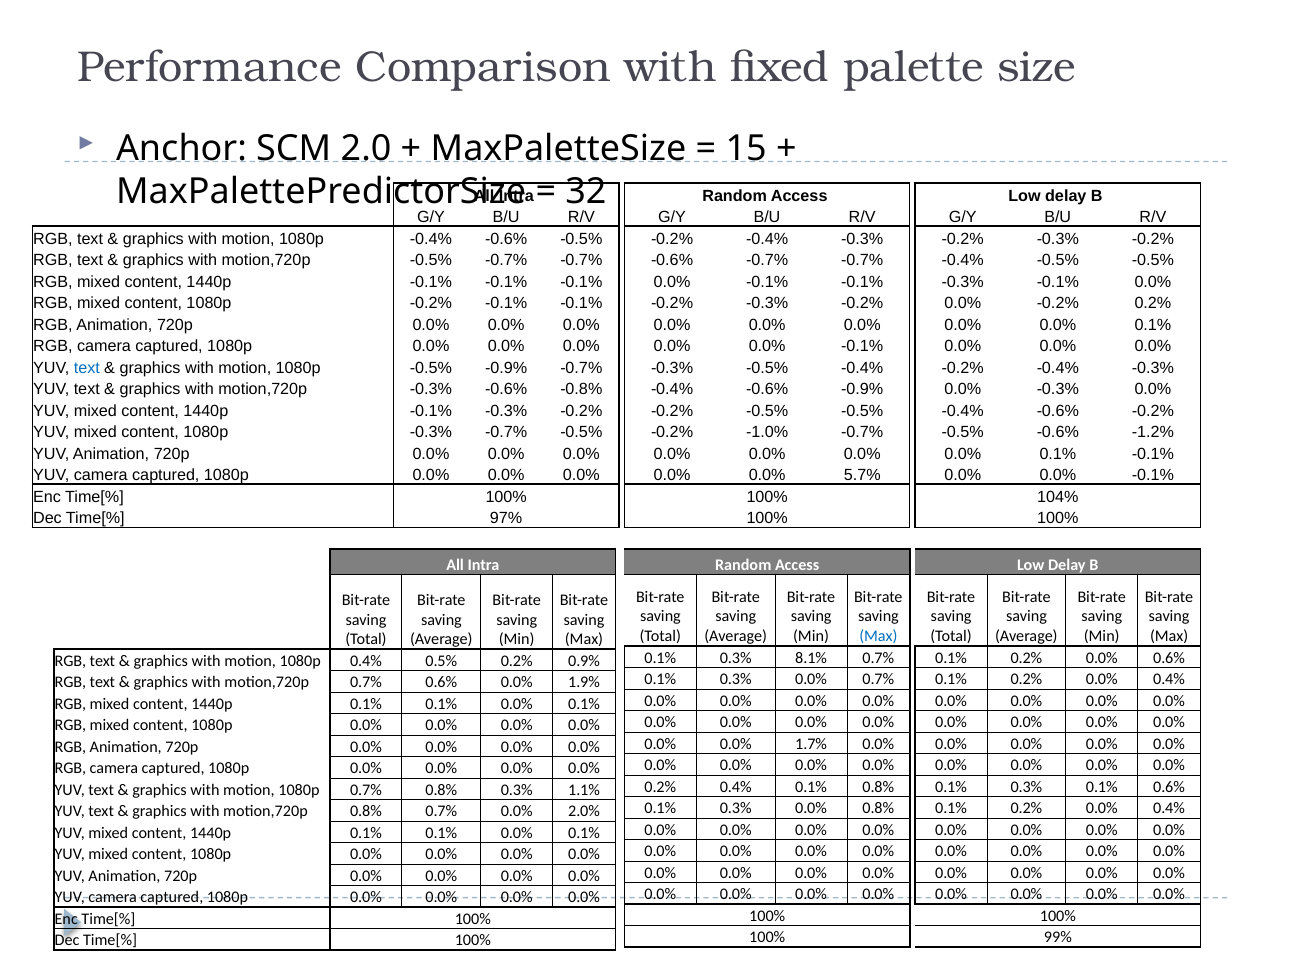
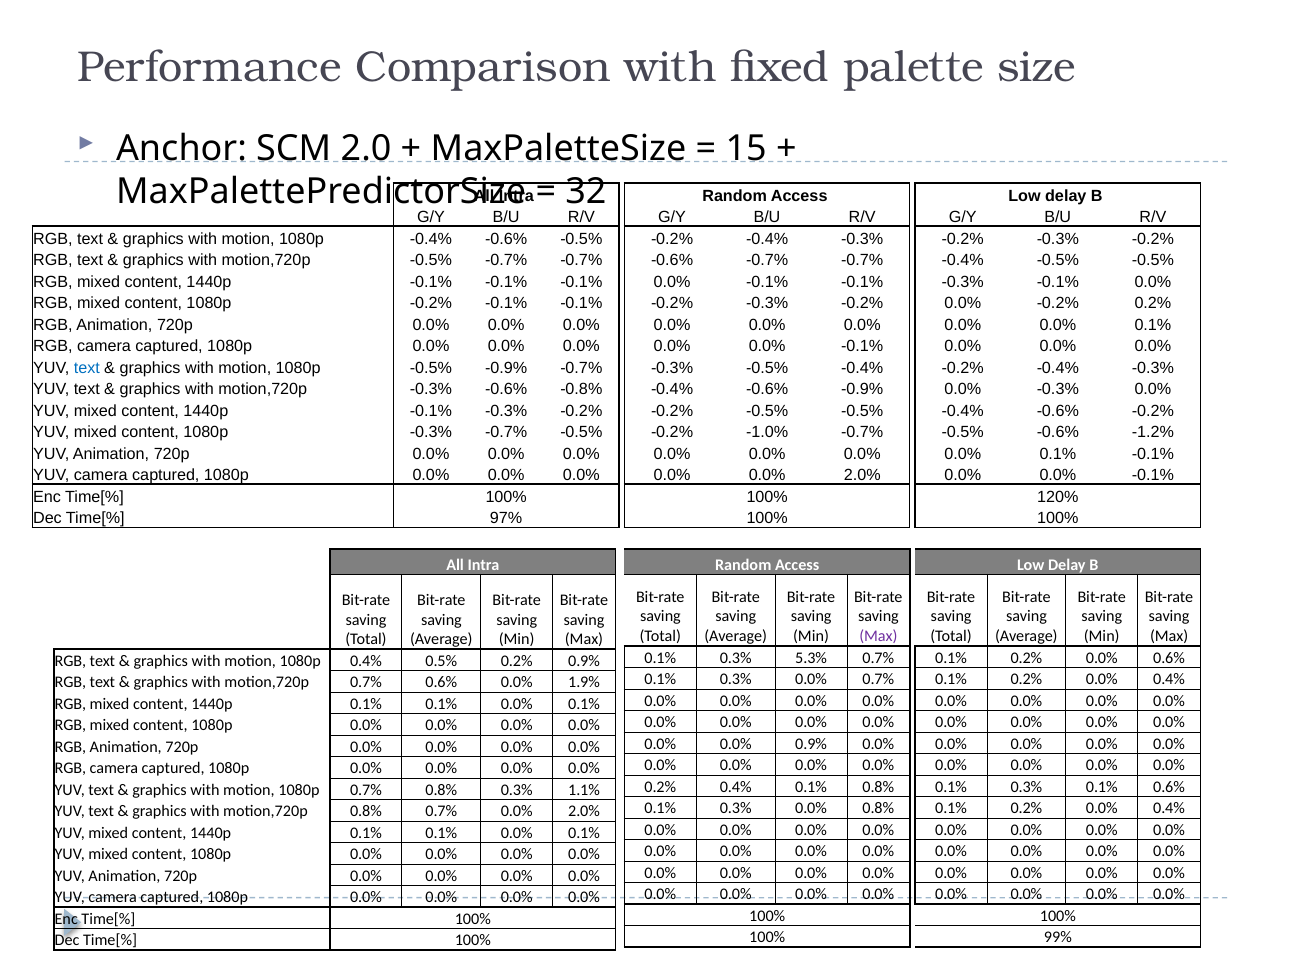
0.0% 0.0% 5.7%: 5.7% -> 2.0%
104%: 104% -> 120%
Max at (878, 636) colour: blue -> purple
8.1%: 8.1% -> 5.3%
0.0% 1.7%: 1.7% -> 0.9%
